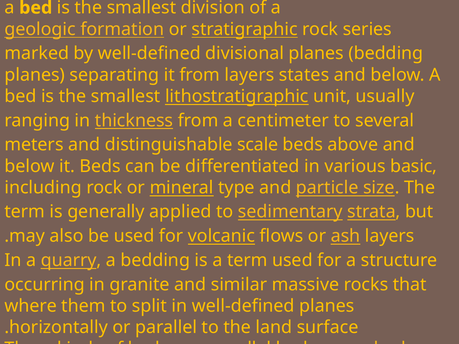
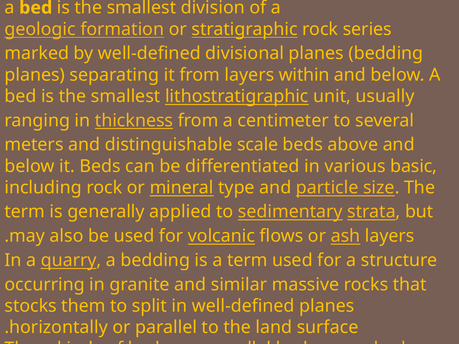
states: states -> within
where: where -> stocks
